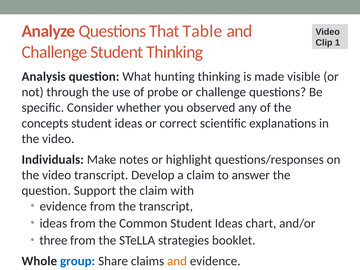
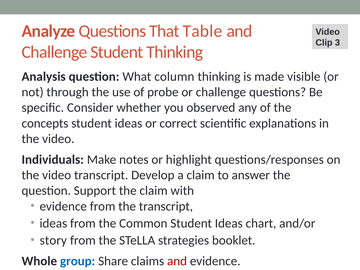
1: 1 -> 3
hunting: hunting -> column
three: three -> story
and at (177, 261) colour: orange -> red
